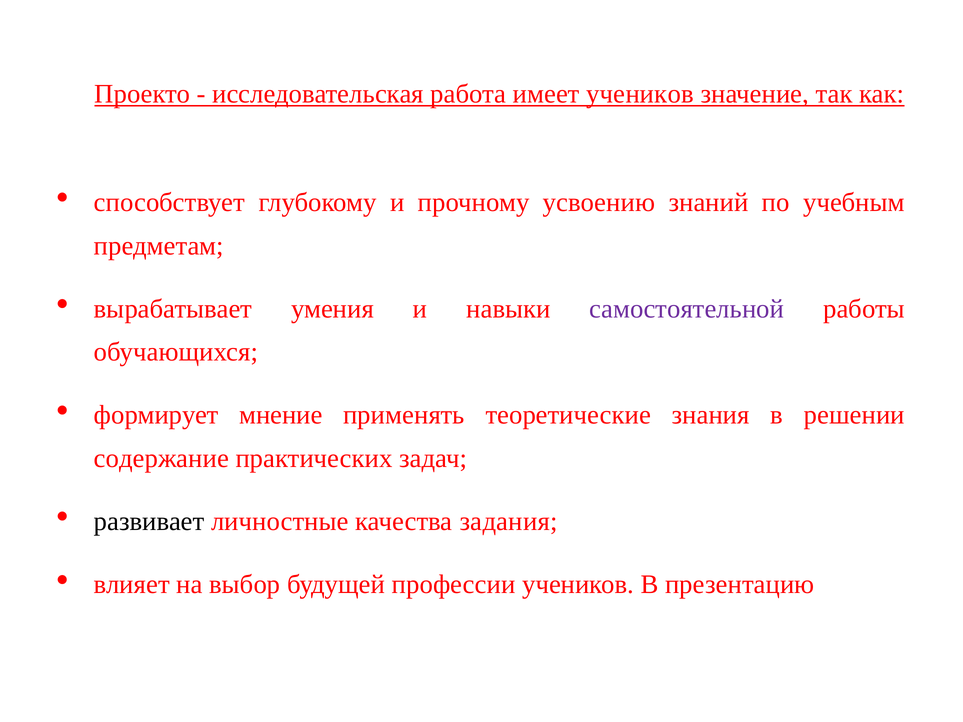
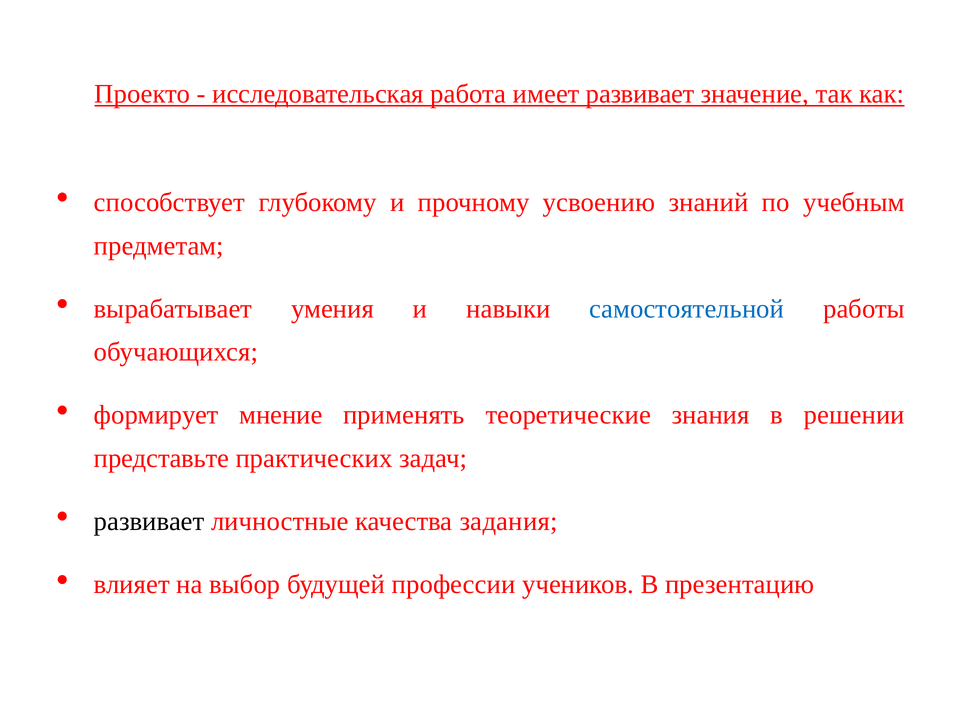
имеет учеников: учеников -> развивает
самостоятельной colour: purple -> blue
содержание: содержание -> представьте
